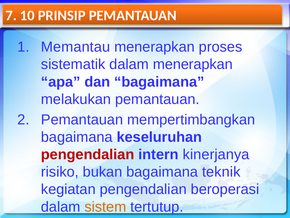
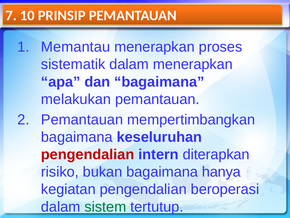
kinerjanya: kinerjanya -> diterapkan
teknik: teknik -> hanya
sistem colour: orange -> green
